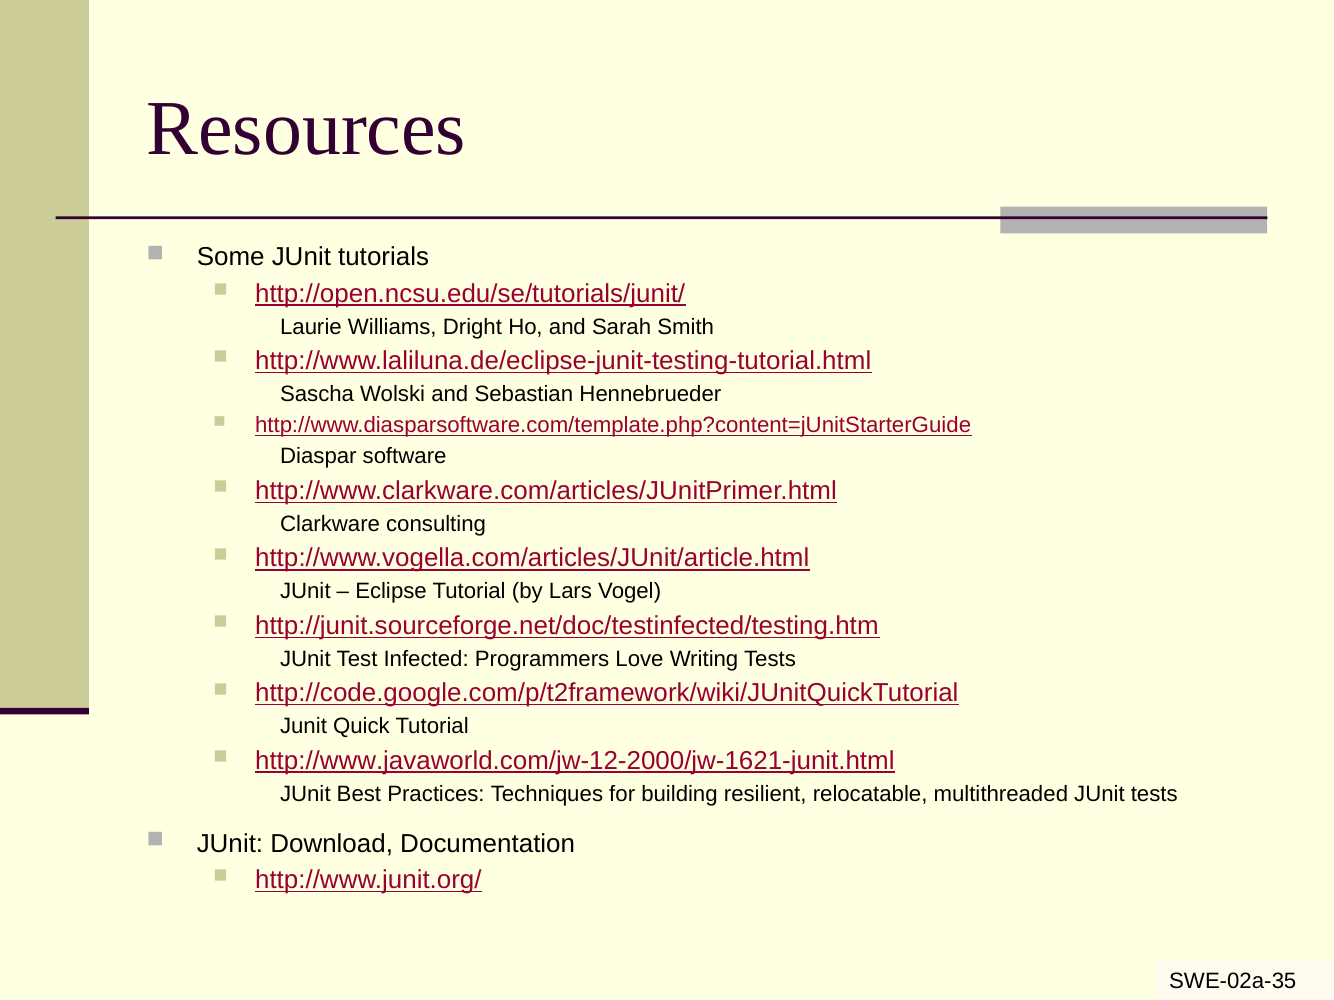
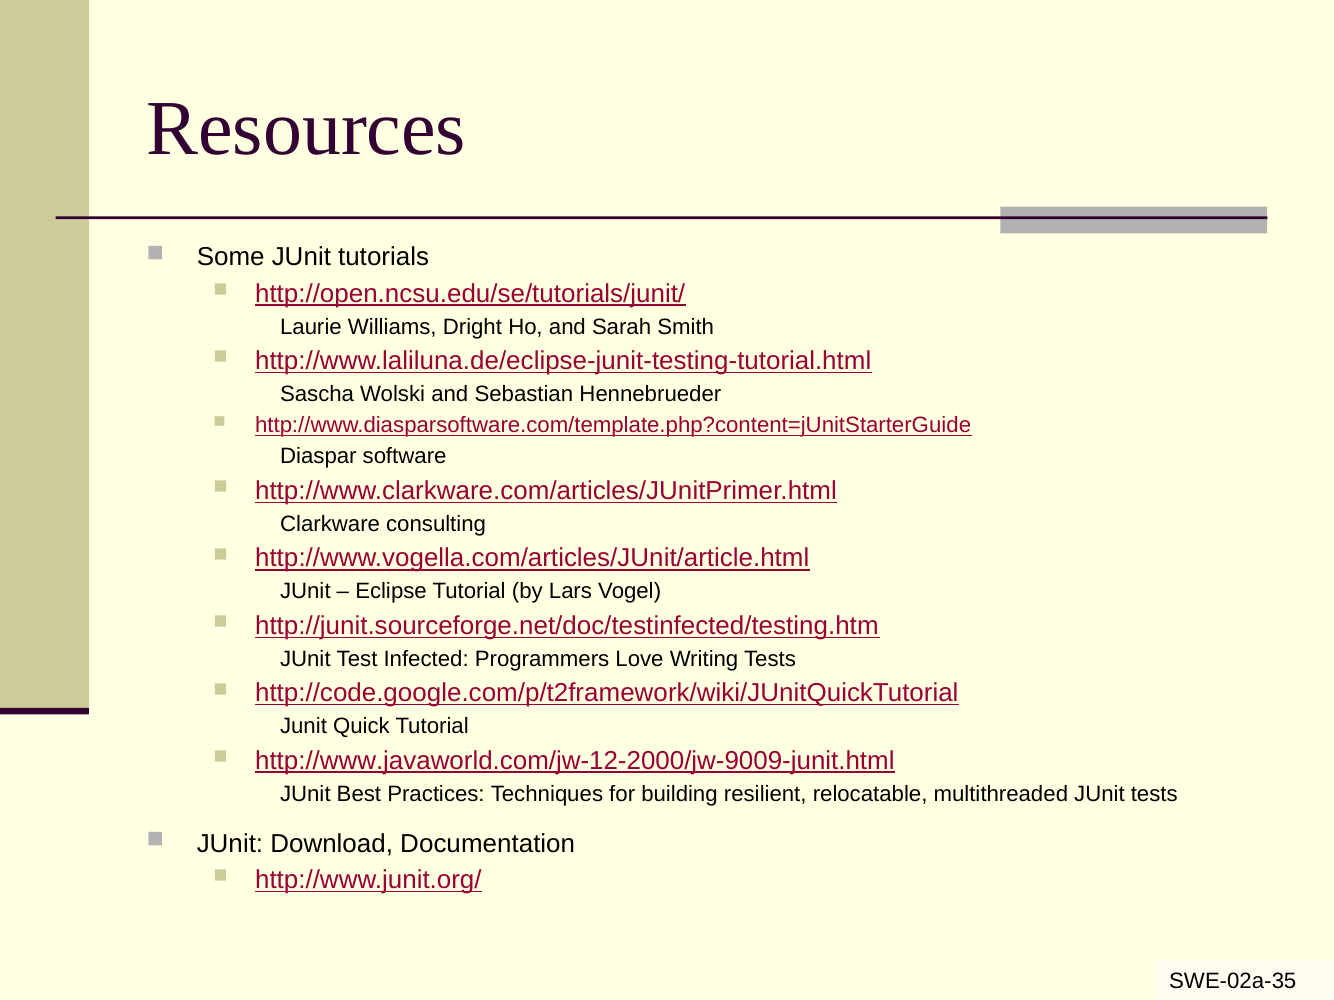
http://www.javaworld.com/jw-12-2000/jw-1621-junit.html: http://www.javaworld.com/jw-12-2000/jw-1621-junit.html -> http://www.javaworld.com/jw-12-2000/jw-9009-junit.html
